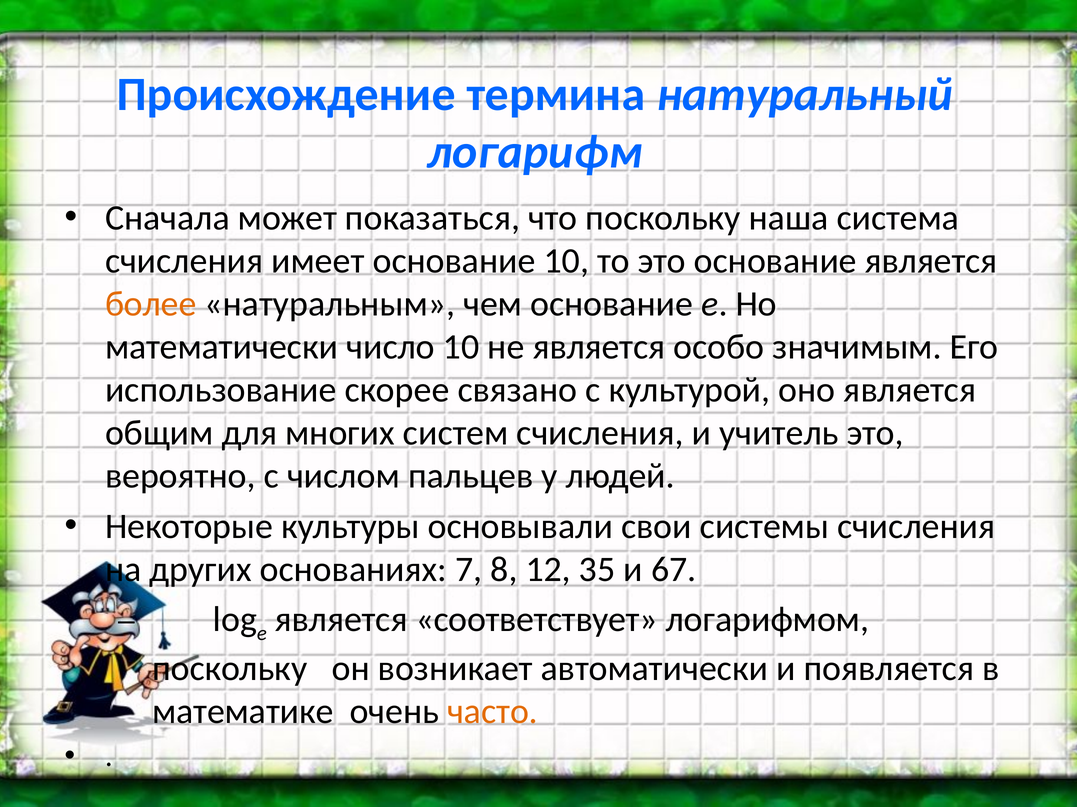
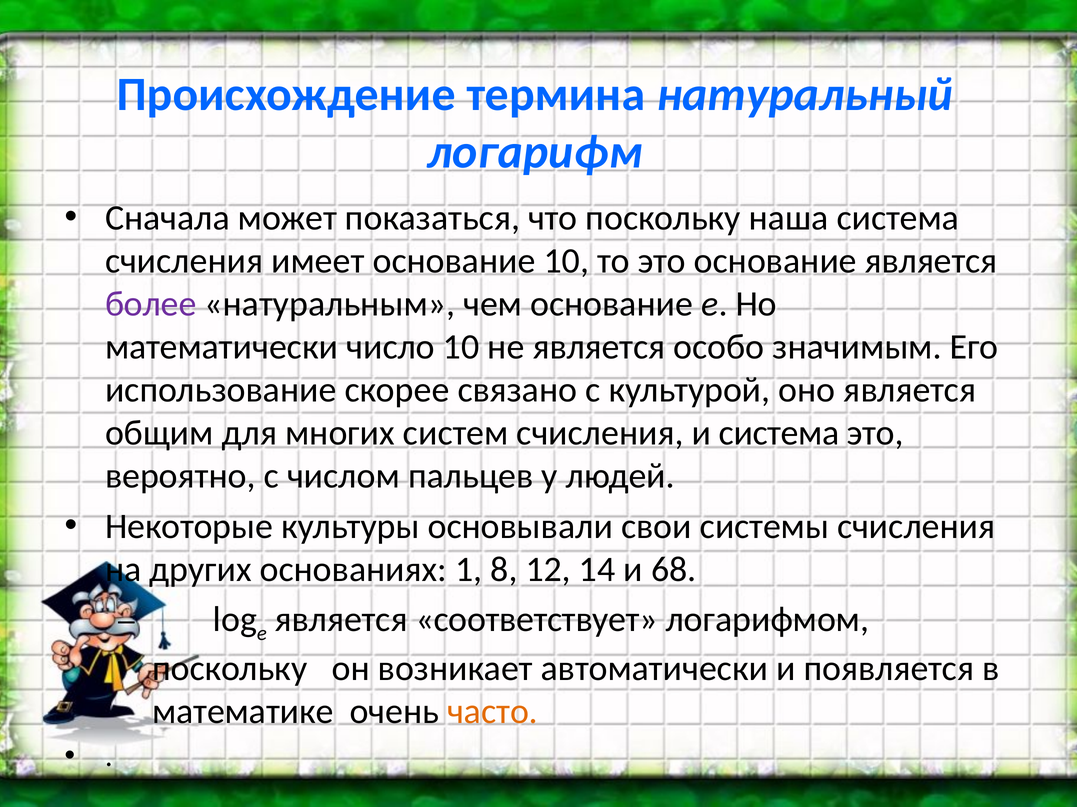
более colour: orange -> purple
и учитель: учитель -> система
7: 7 -> 1
35: 35 -> 14
67: 67 -> 68
